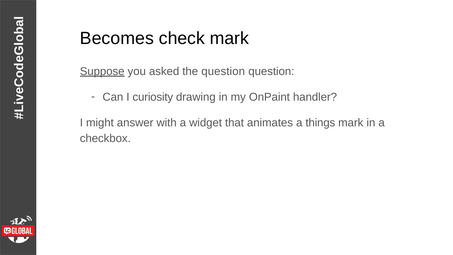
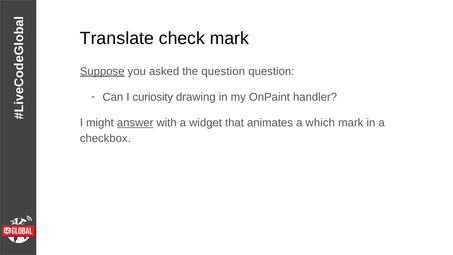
Becomes: Becomes -> Translate
answer underline: none -> present
things: things -> which
